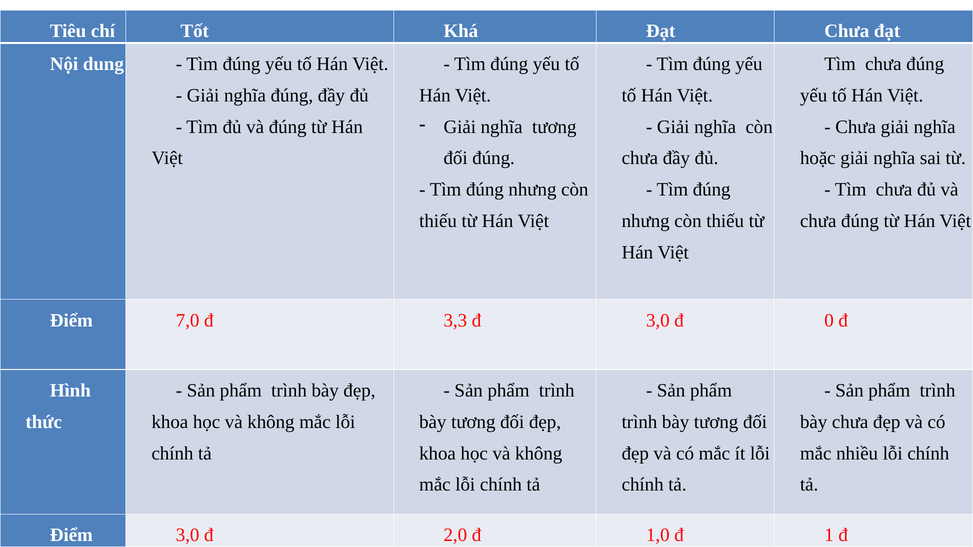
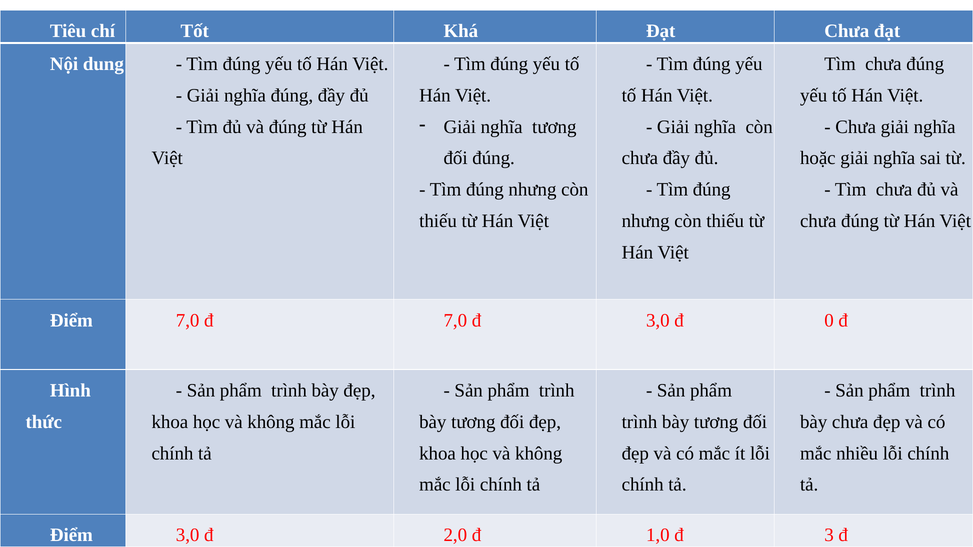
đ 3,3: 3,3 -> 7,0
1: 1 -> 3
